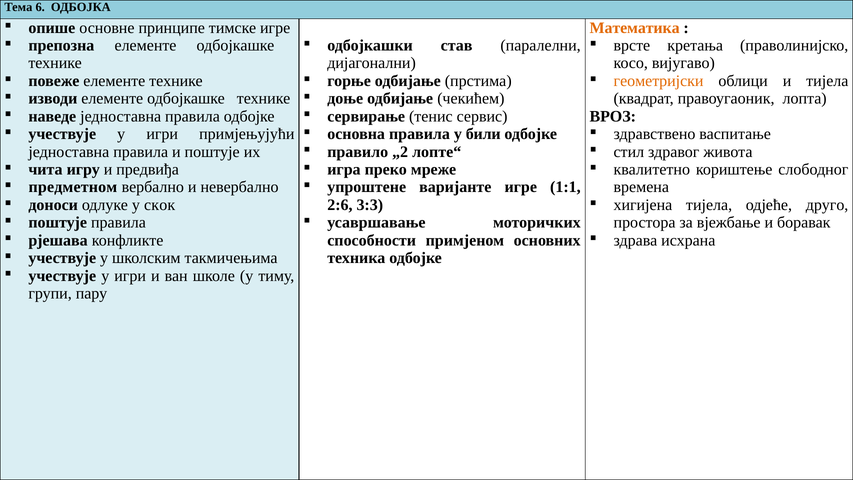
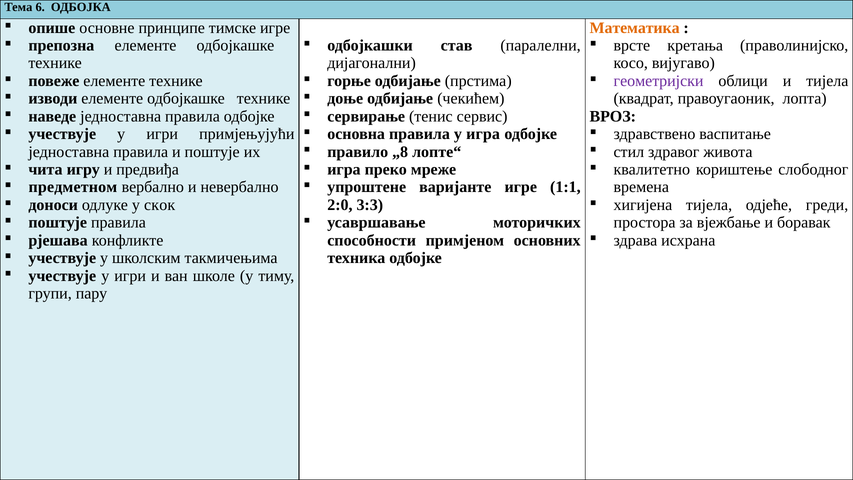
геометријски colour: orange -> purple
у били: били -> игра
„2: „2 -> „8
друго: друго -> греди
2:6: 2:6 -> 2:0
